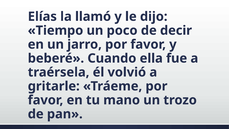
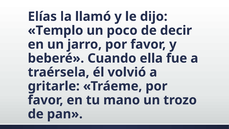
Tiempo: Tiempo -> Templo
